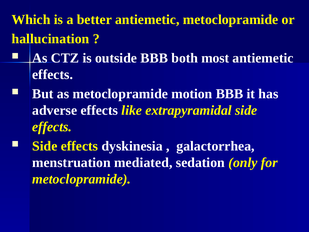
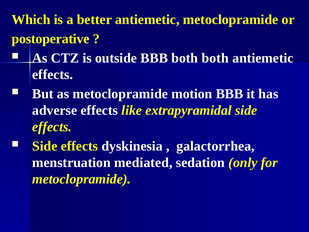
hallucination: hallucination -> postoperative
both most: most -> both
